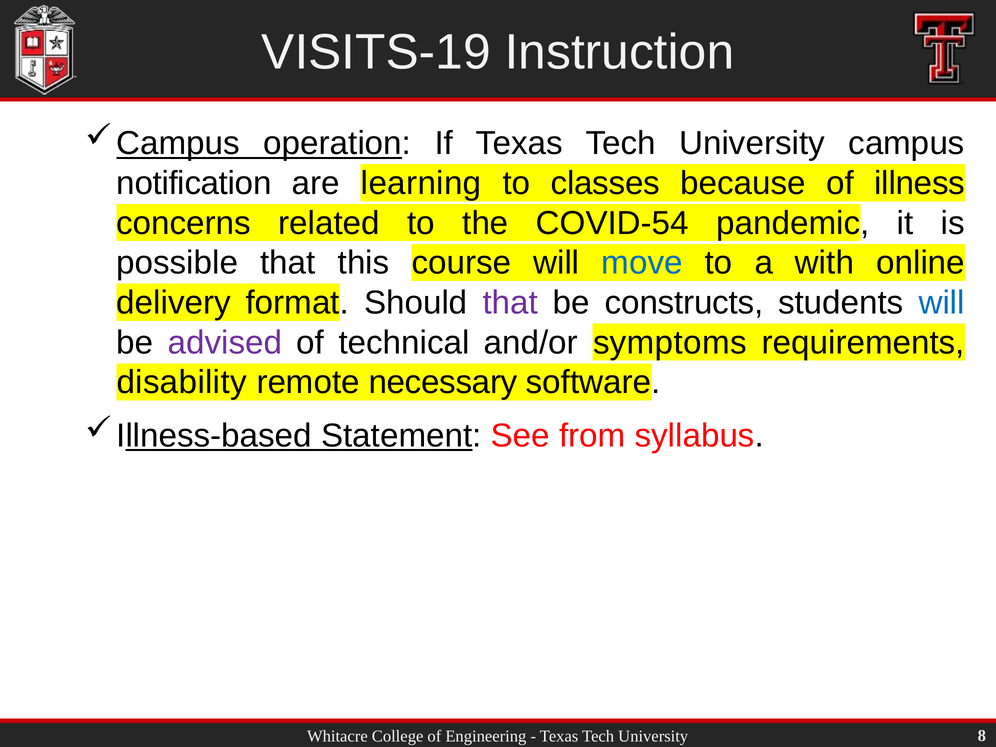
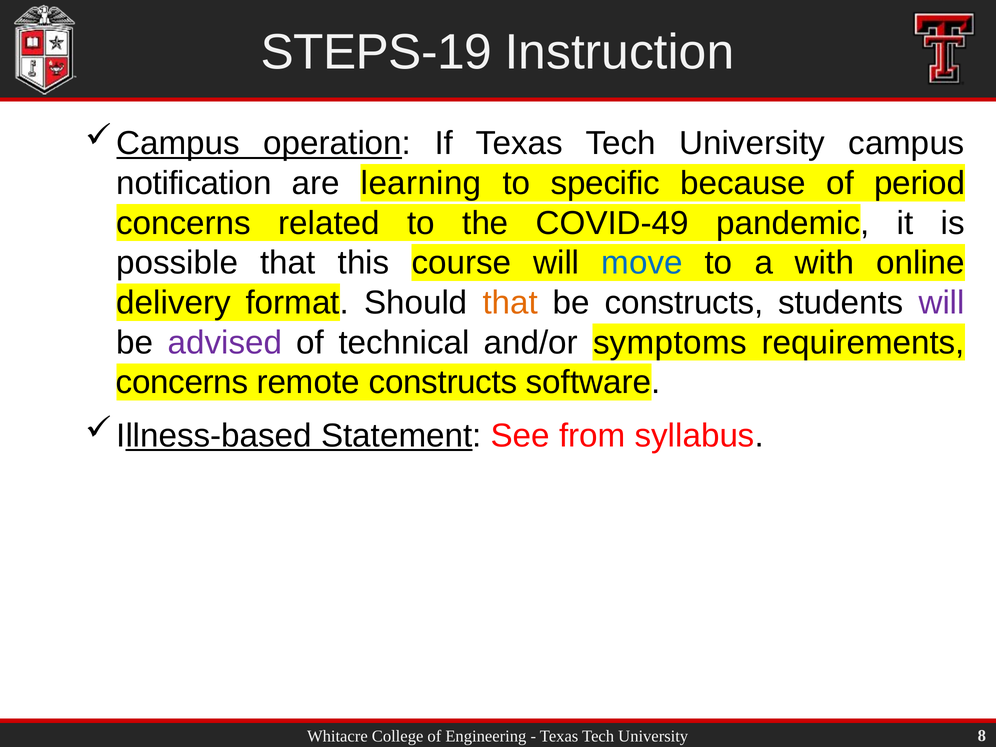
VISITS-19: VISITS-19 -> STEPS-19
classes: classes -> specific
illness: illness -> period
COVID-54: COVID-54 -> COVID-49
that at (510, 303) colour: purple -> orange
will at (942, 303) colour: blue -> purple
disability at (182, 382): disability -> concerns
remote necessary: necessary -> constructs
